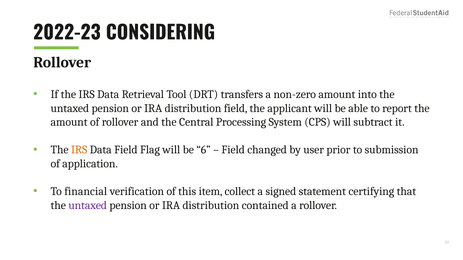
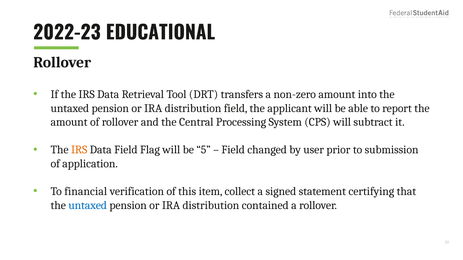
CONSIDERING: CONSIDERING -> EDUCATIONAL
6: 6 -> 5
untaxed at (88, 206) colour: purple -> blue
